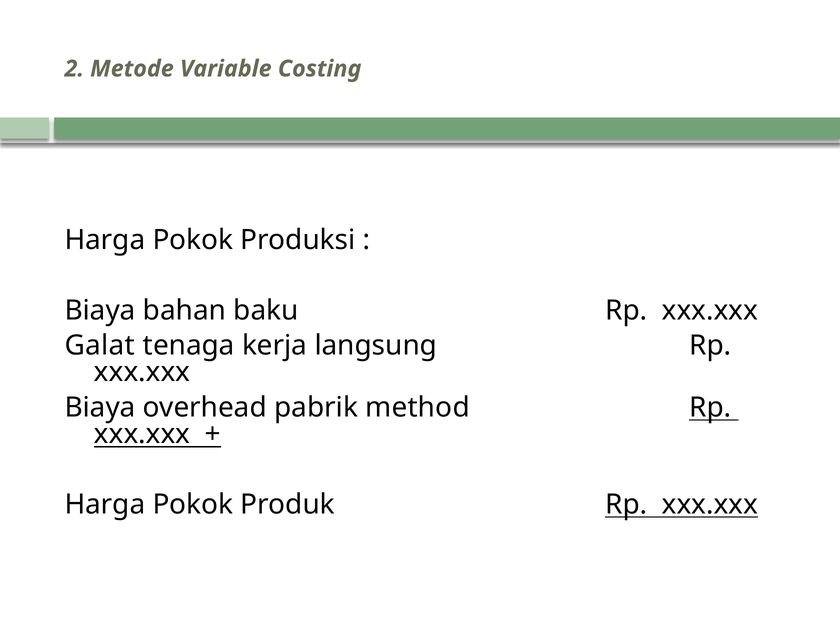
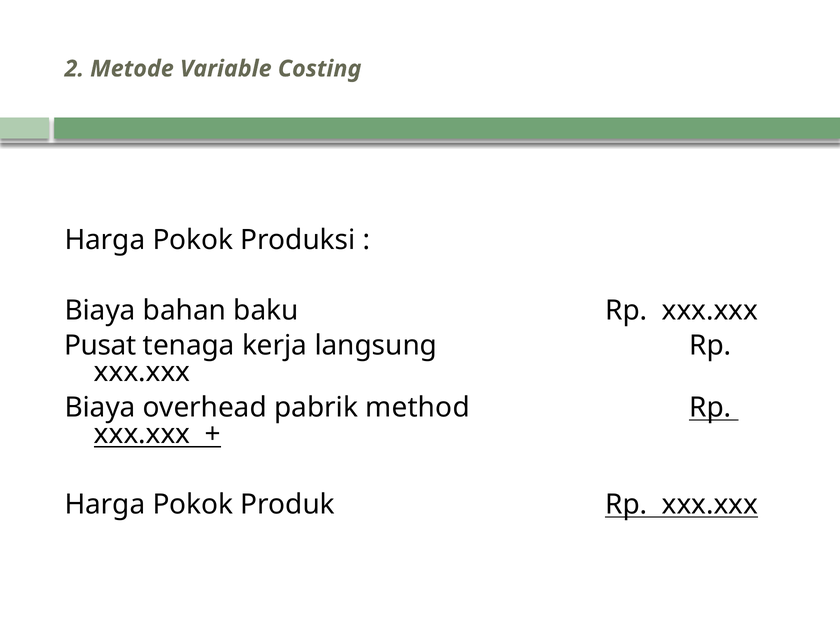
Galat: Galat -> Pusat
